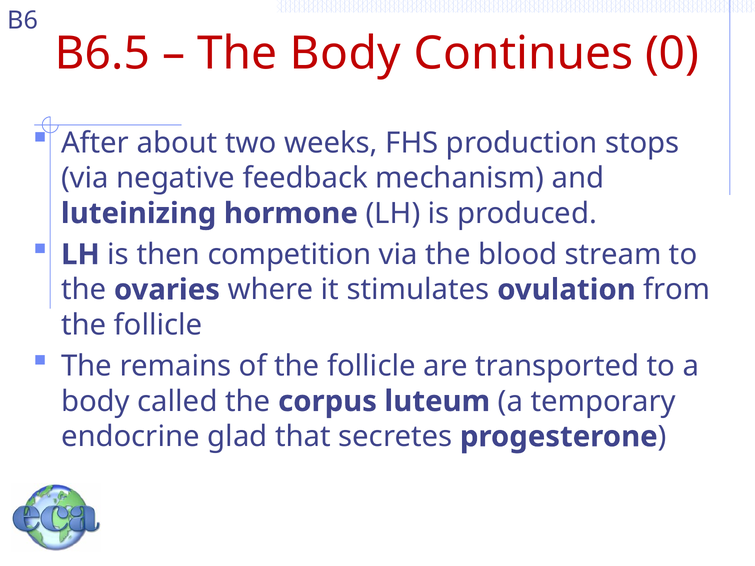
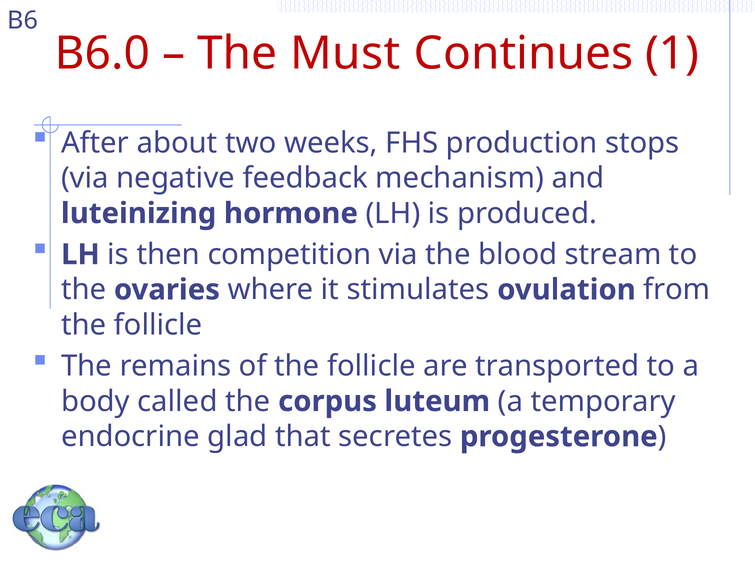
B6.5: B6.5 -> B6.0
The Body: Body -> Must
0: 0 -> 1
